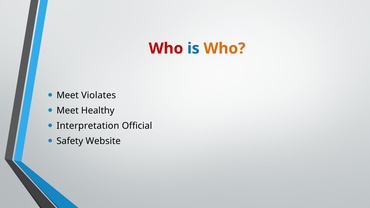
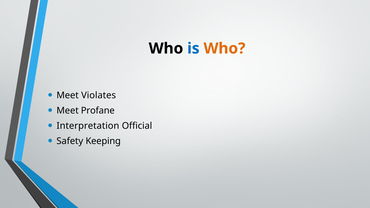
Who at (166, 48) colour: red -> black
Healthy: Healthy -> Profane
Website: Website -> Keeping
